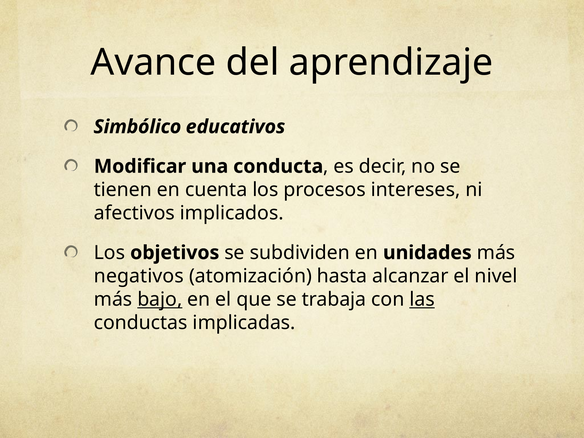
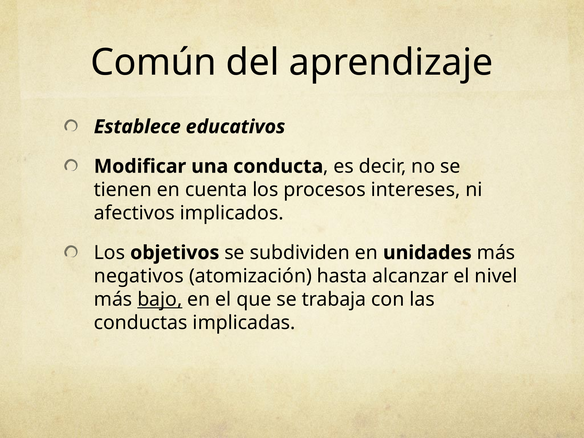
Avance: Avance -> Común
Simbólico: Simbólico -> Establece
las underline: present -> none
